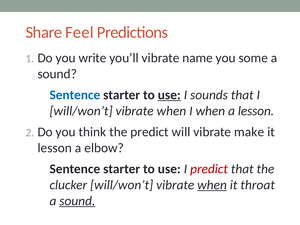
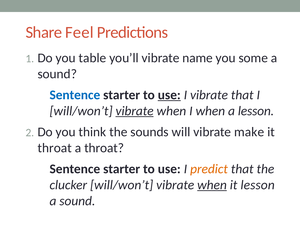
write: write -> table
I sounds: sounds -> vibrate
vibrate at (135, 111) underline: none -> present
the predict: predict -> sounds
lesson at (55, 148): lesson -> throat
a elbow: elbow -> throat
predict at (209, 169) colour: red -> orange
it throat: throat -> lesson
sound at (77, 201) underline: present -> none
